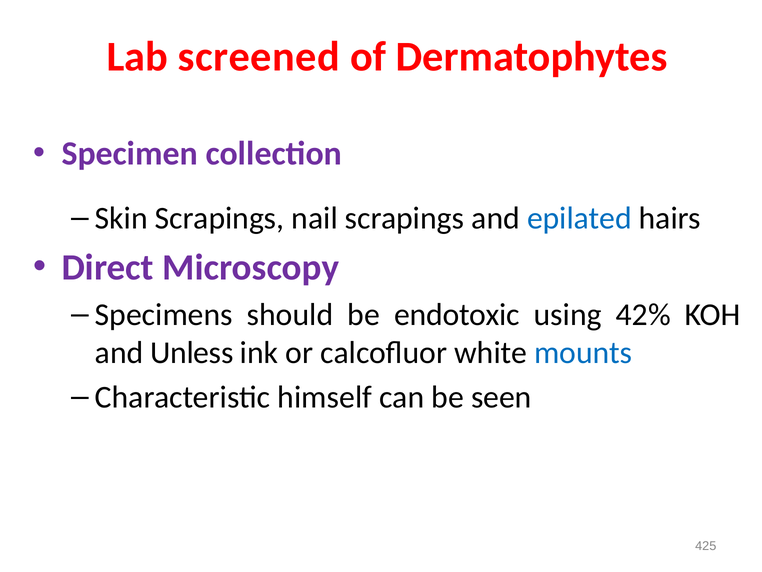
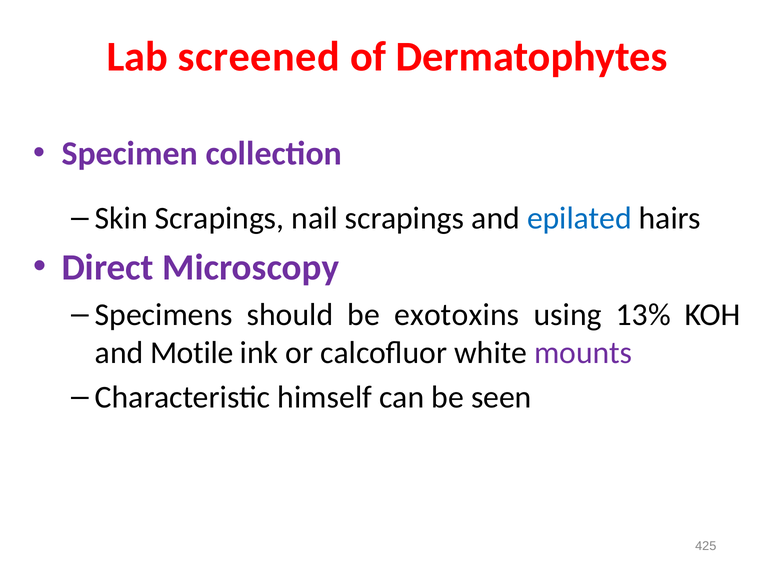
endotoxic: endotoxic -> exotoxins
42%: 42% -> 13%
Unless: Unless -> Motile
mounts colour: blue -> purple
